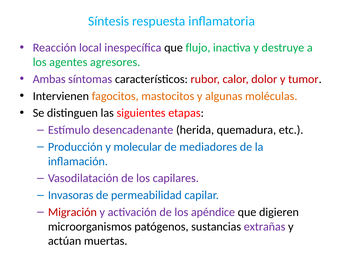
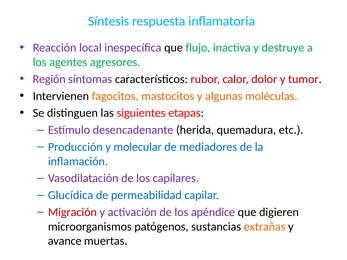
Ambas: Ambas -> Región
Invasoras: Invasoras -> Glucídica
extrañas colour: purple -> orange
actúan: actúan -> avance
